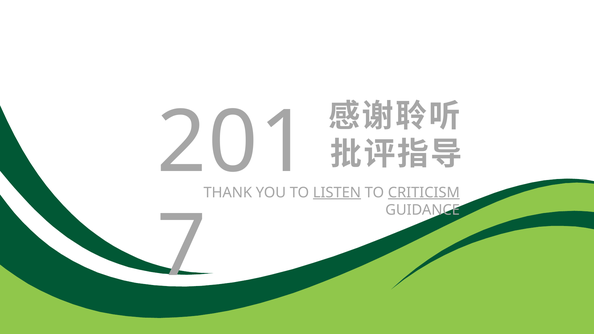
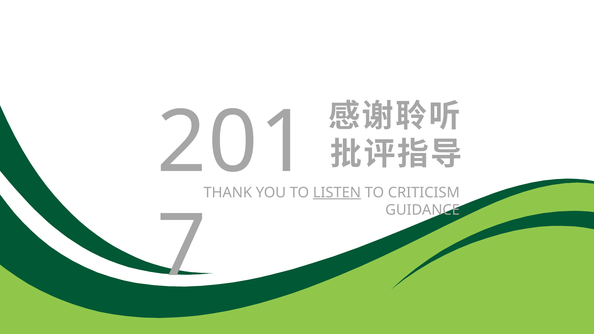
CRITICISM underline: present -> none
